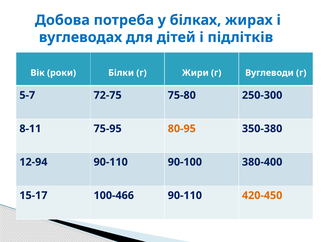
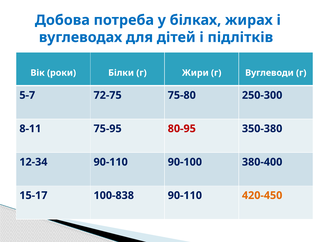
80-95 colour: orange -> red
12-94: 12-94 -> 12-34
100-466: 100-466 -> 100-838
